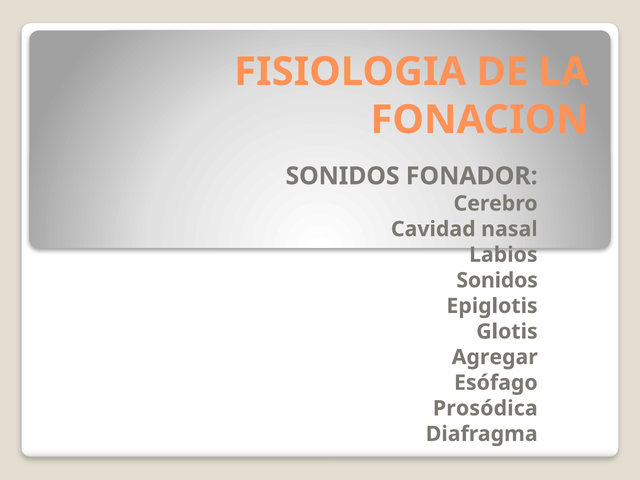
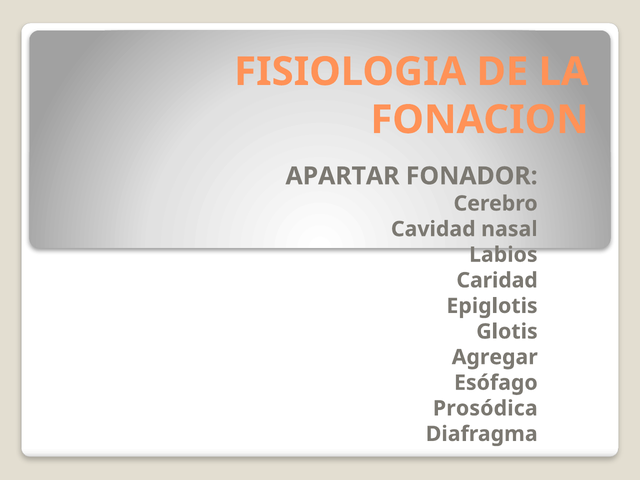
SONIDOS at (343, 176): SONIDOS -> APARTAR
Sonidos at (497, 280): Sonidos -> Caridad
